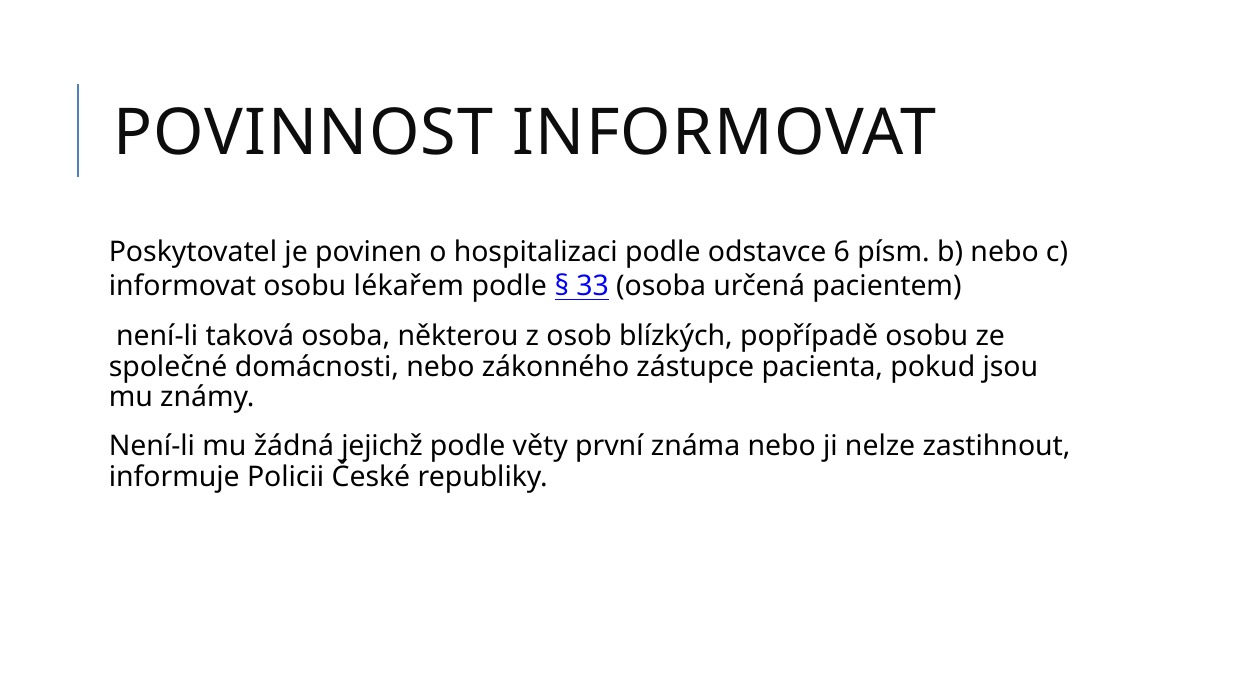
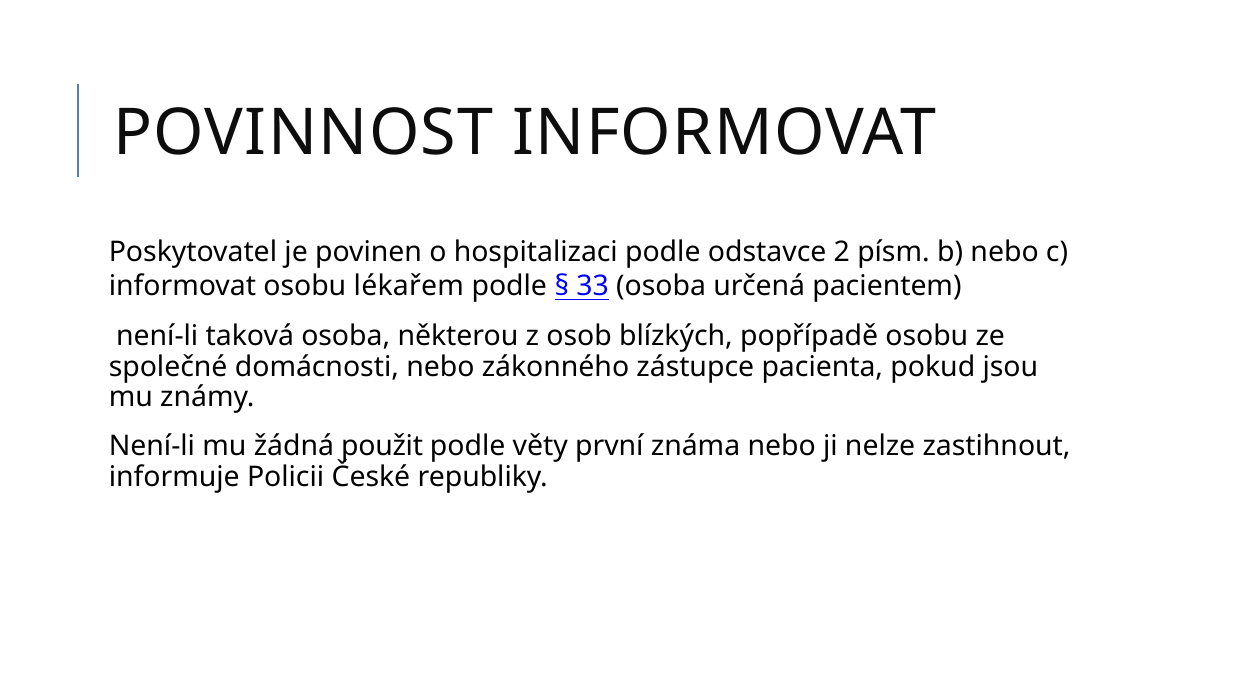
6: 6 -> 2
jejichž: jejichž -> použit
